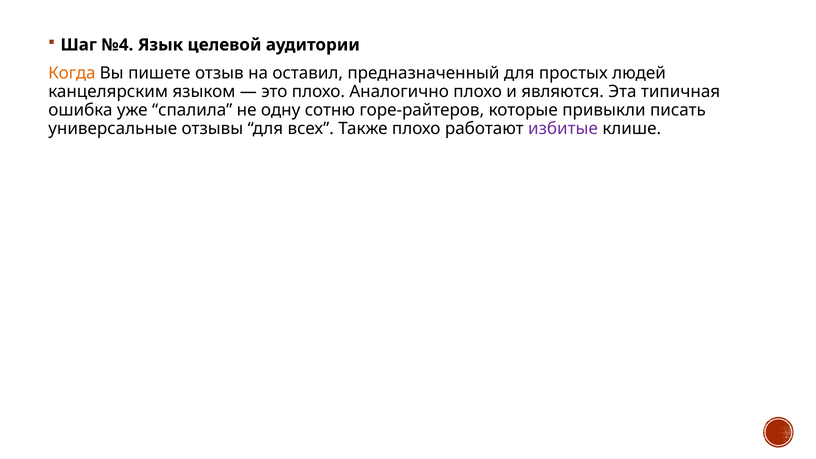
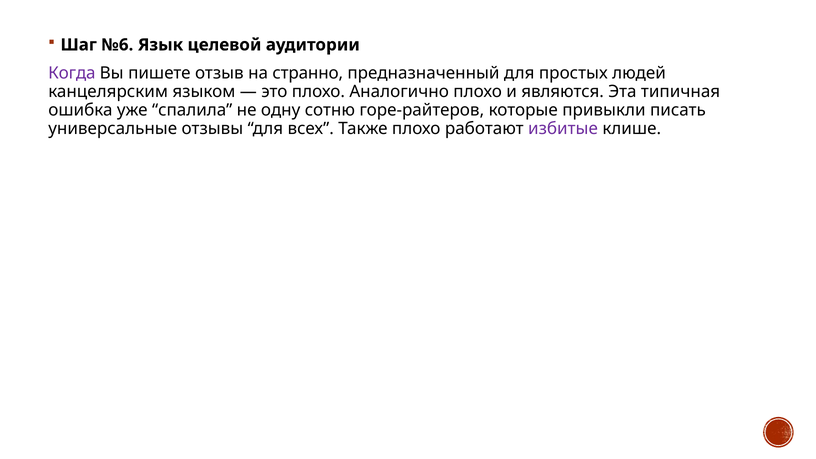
№4: №4 -> №6
Когда colour: orange -> purple
оставил: оставил -> странно
